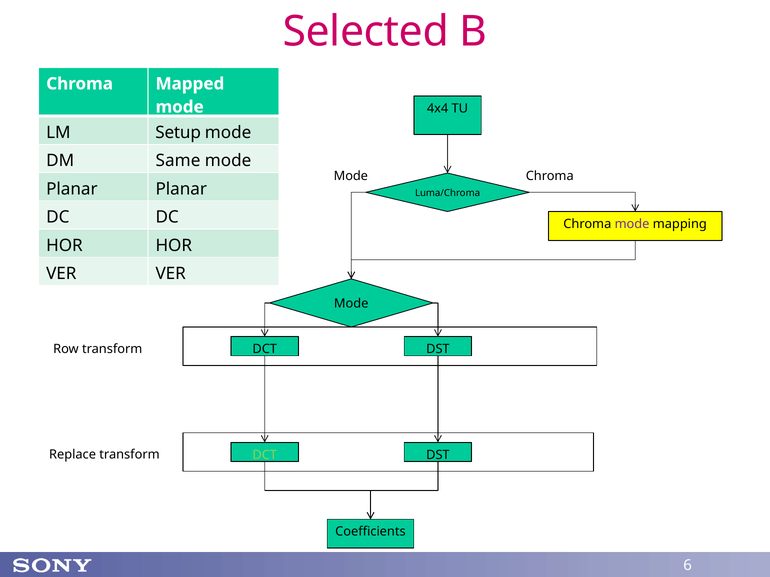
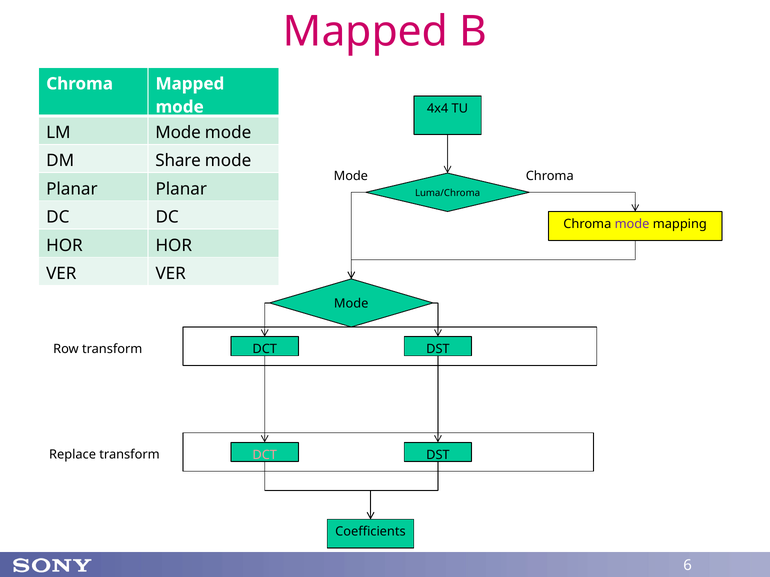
Selected at (366, 32): Selected -> Mapped
LM Setup: Setup -> Mode
Same: Same -> Share
DCT at (265, 455) colour: light green -> pink
